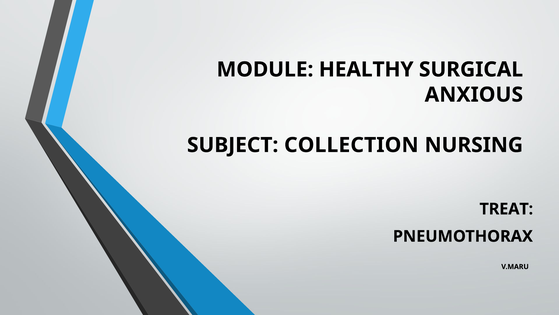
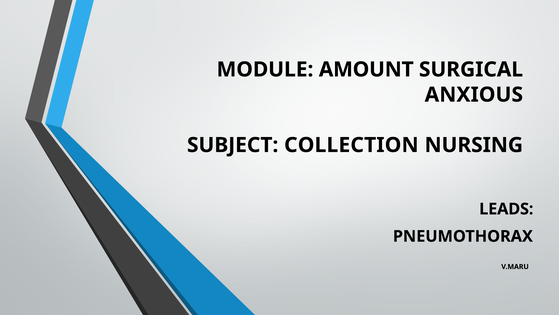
HEALTHY: HEALTHY -> AMOUNT
TREAT: TREAT -> LEADS
